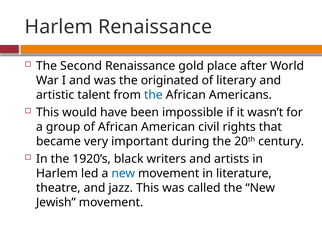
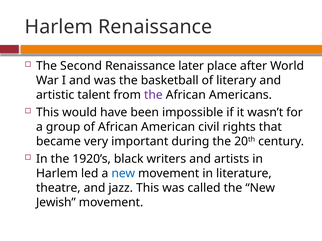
gold: gold -> later
originated: originated -> basketball
the at (153, 95) colour: blue -> purple
